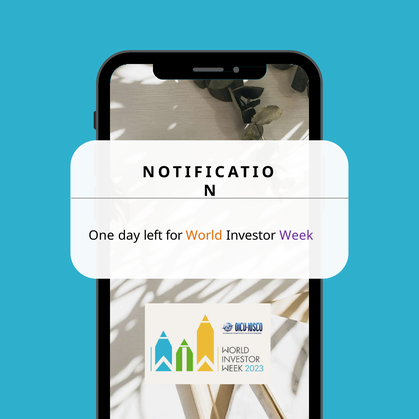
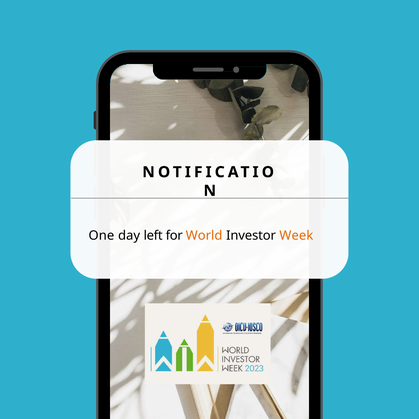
Week colour: purple -> orange
